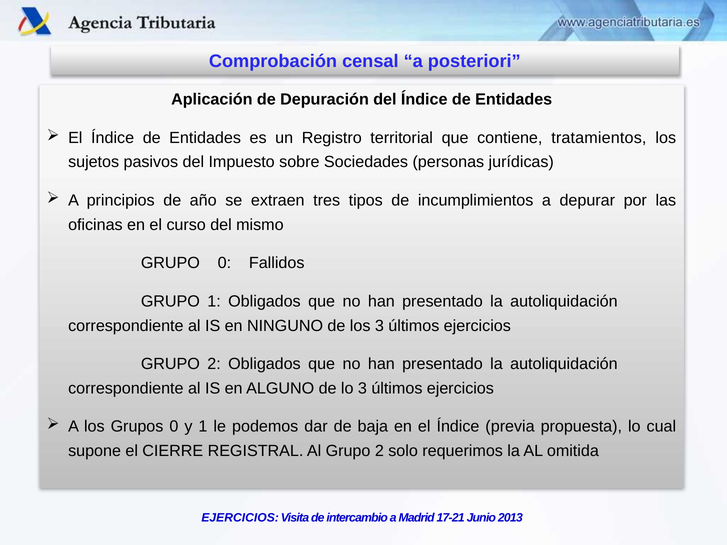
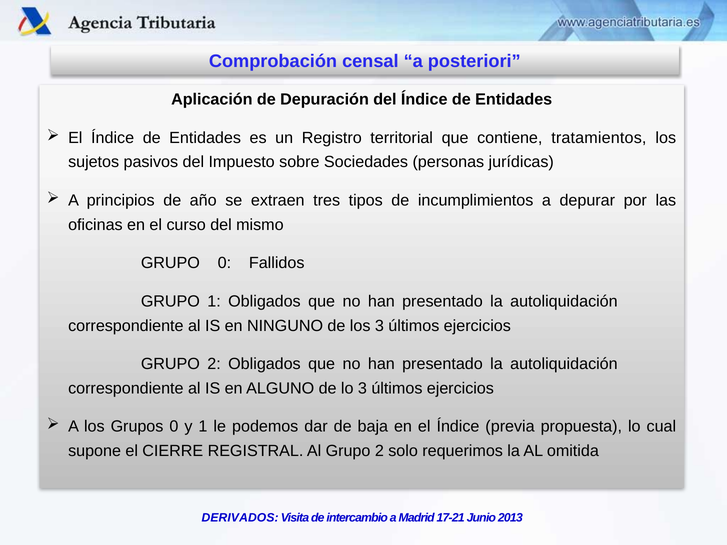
EJERCICIOS at (240, 518): EJERCICIOS -> DERIVADOS
